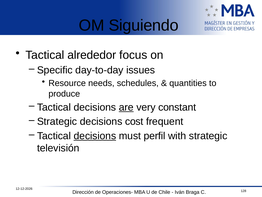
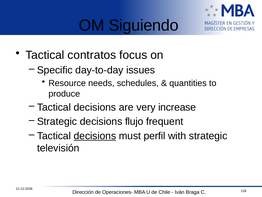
alrededor: alrededor -> contratos
are underline: present -> none
constant: constant -> increase
cost: cost -> flujo
